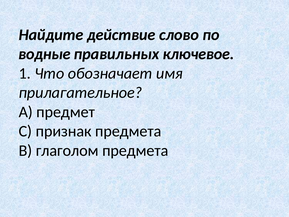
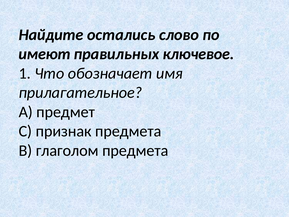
действие: действие -> остались
водные: водные -> имеют
